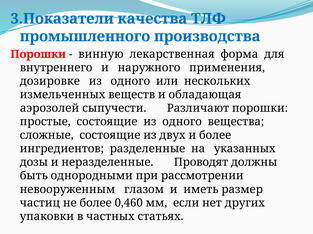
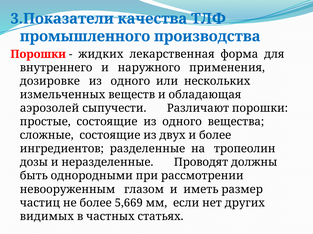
винную: винную -> жидких
указанных: указанных -> тропеолин
0,460: 0,460 -> 5,669
упаковки: упаковки -> видимых
